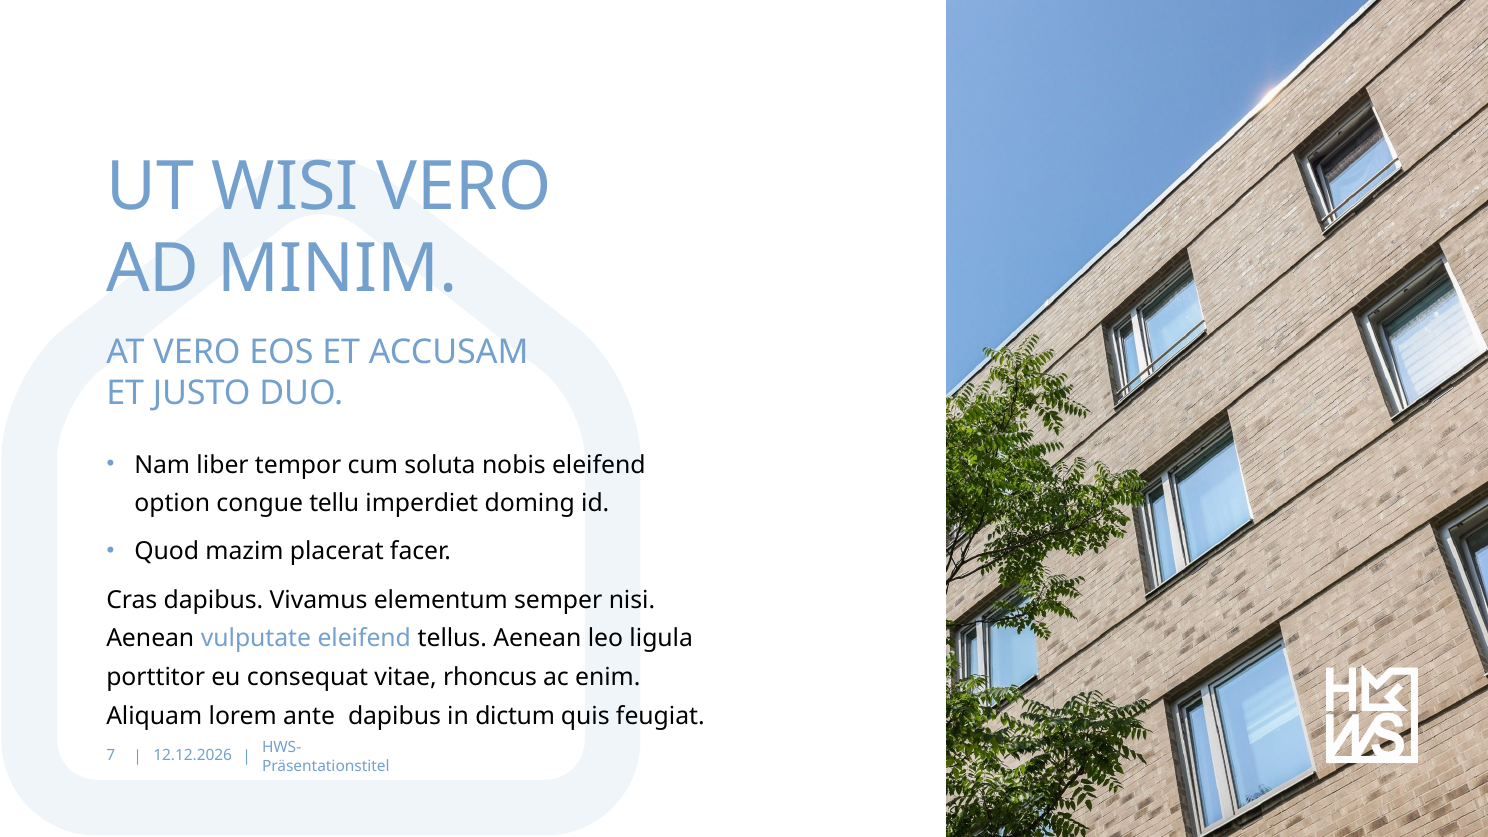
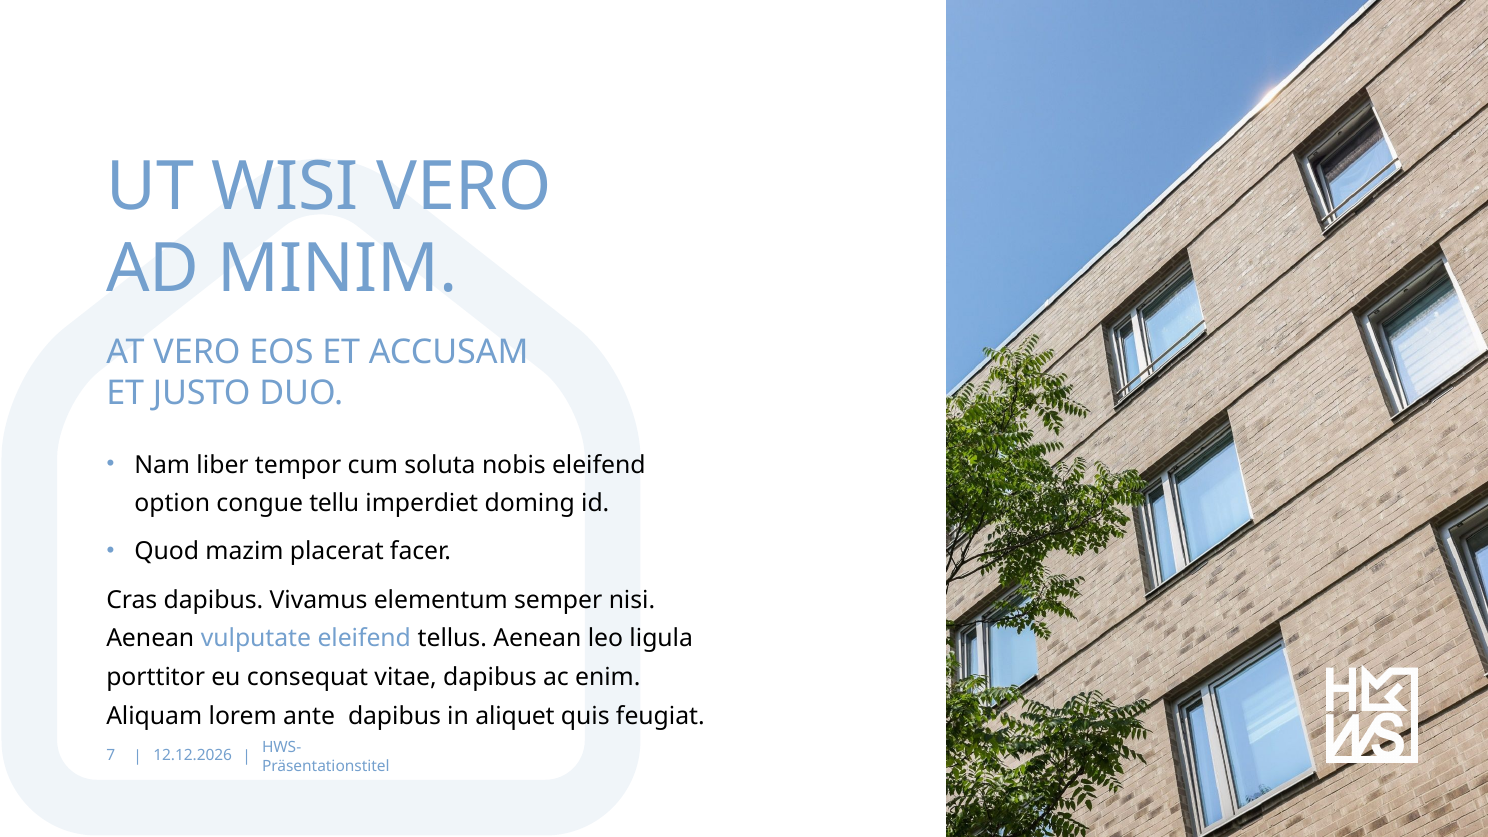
vitae rhoncus: rhoncus -> dapibus
dictum: dictum -> aliquet
